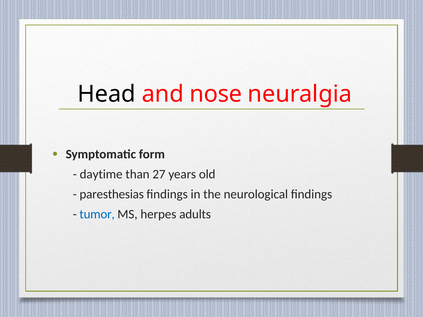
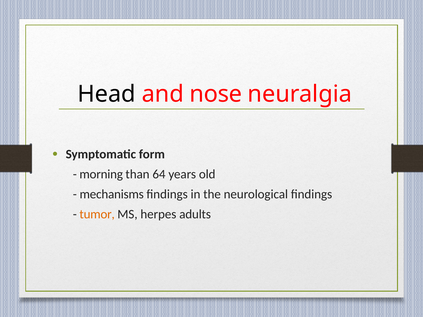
daytime: daytime -> morning
27: 27 -> 64
paresthesias: paresthesias -> mechanisms
tumor colour: blue -> orange
